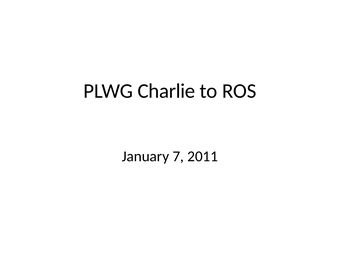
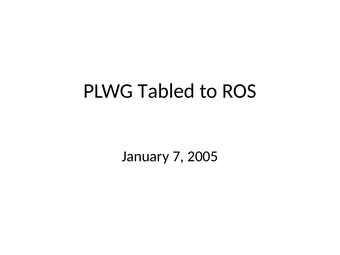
Charlie: Charlie -> Tabled
2011: 2011 -> 2005
